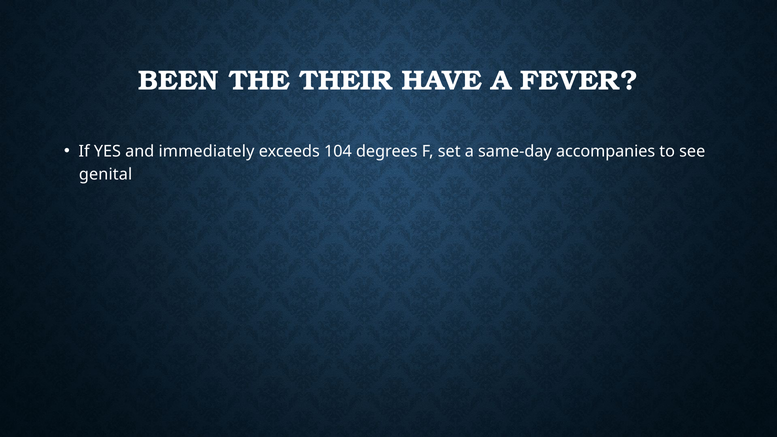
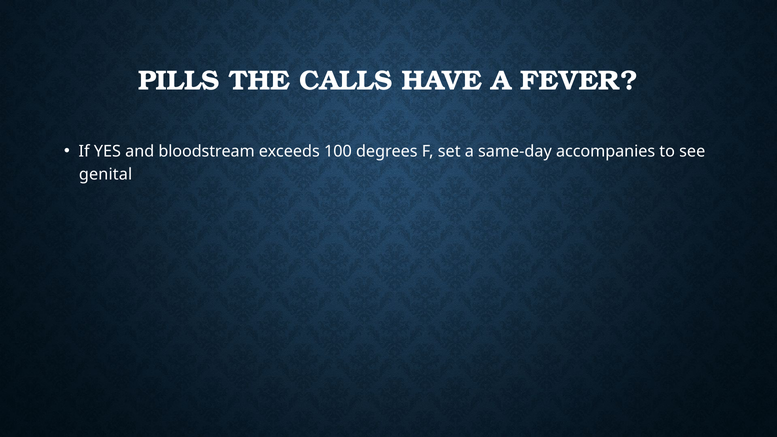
BEEN: BEEN -> PILLS
THEIR: THEIR -> CALLS
immediately: immediately -> bloodstream
104: 104 -> 100
